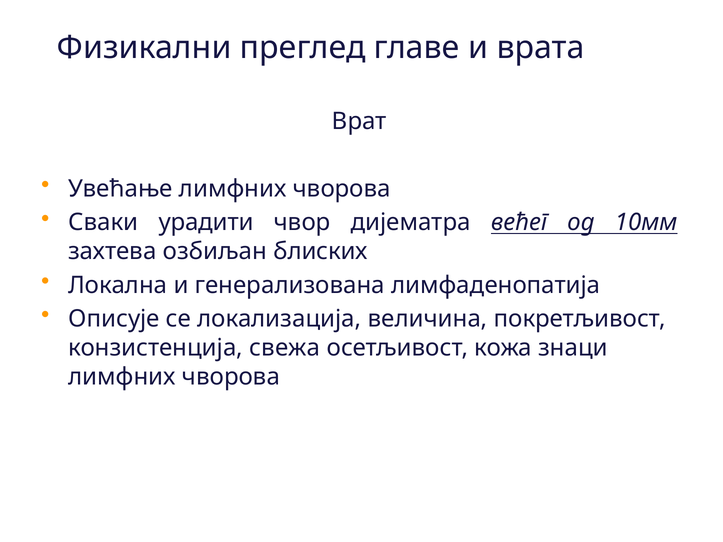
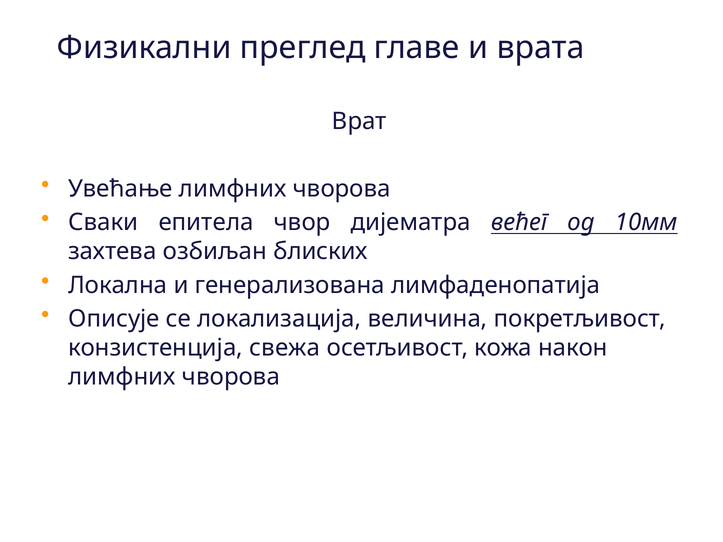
урадити: урадити -> епитела
знаци: знаци -> након
